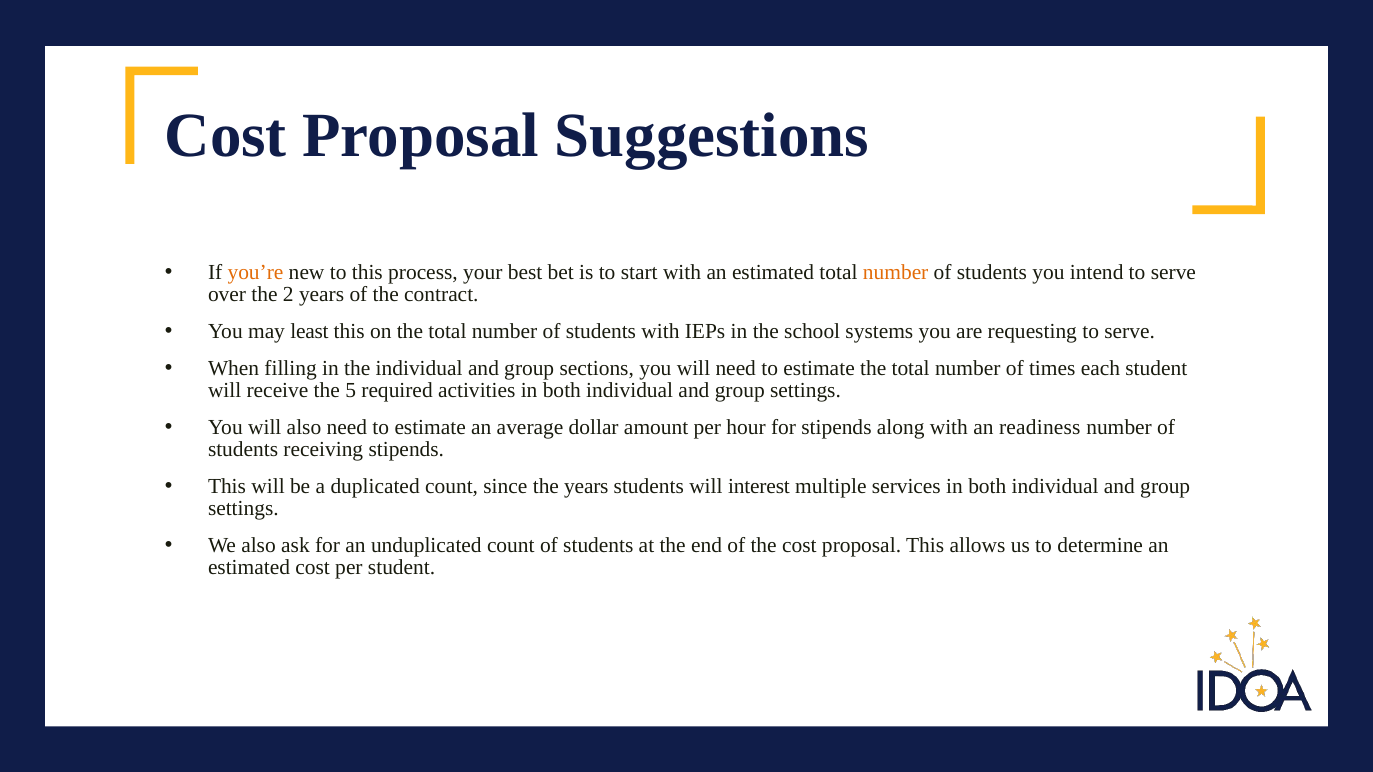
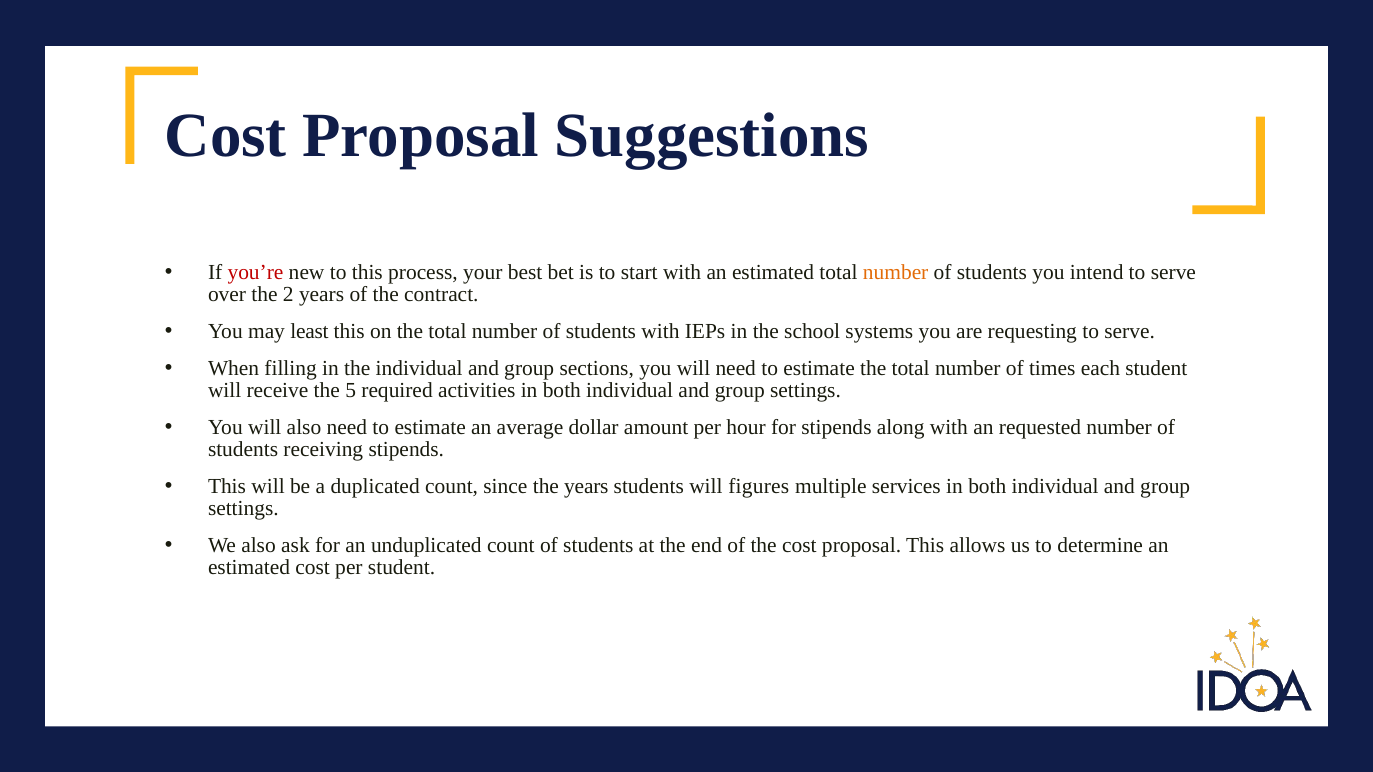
you’re colour: orange -> red
readiness: readiness -> requested
interest: interest -> figures
